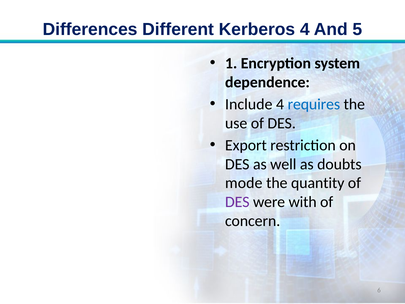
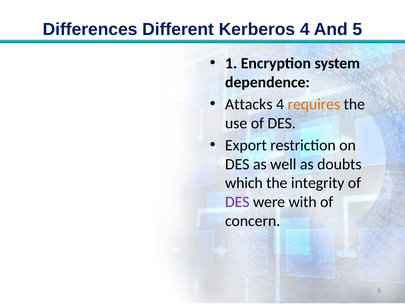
Include: Include -> Attacks
requires colour: blue -> orange
mode: mode -> which
quantity: quantity -> integrity
